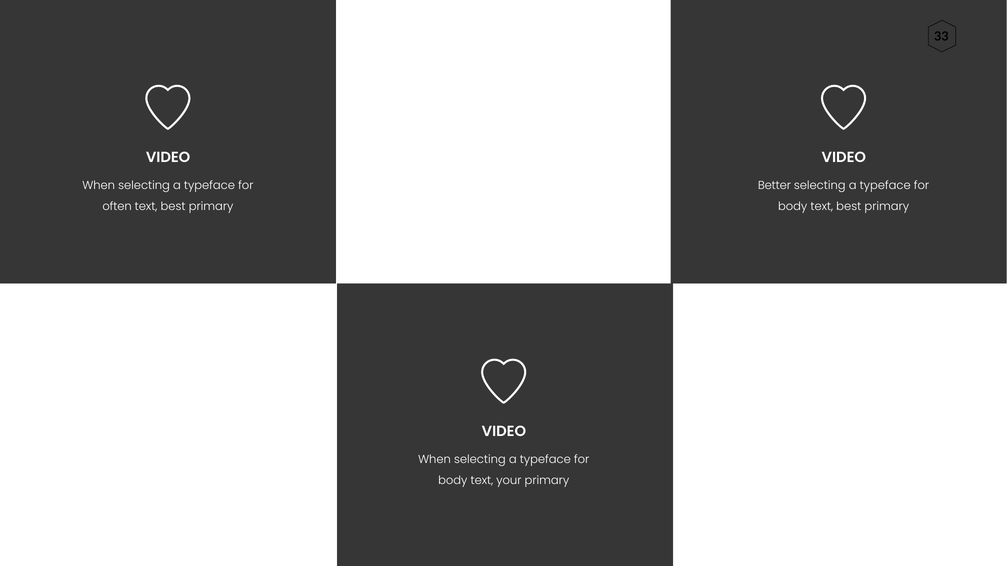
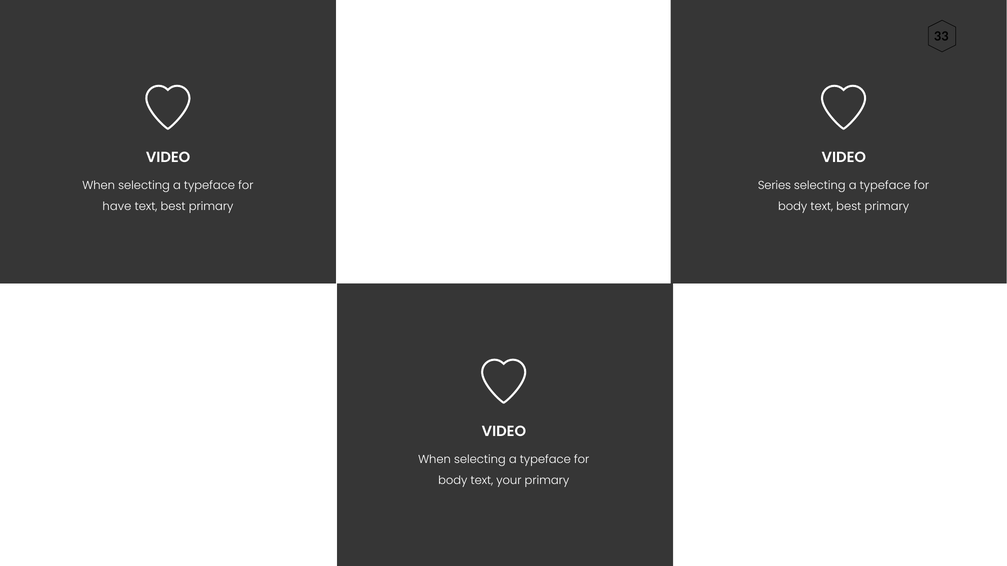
Better: Better -> Series
often: often -> have
